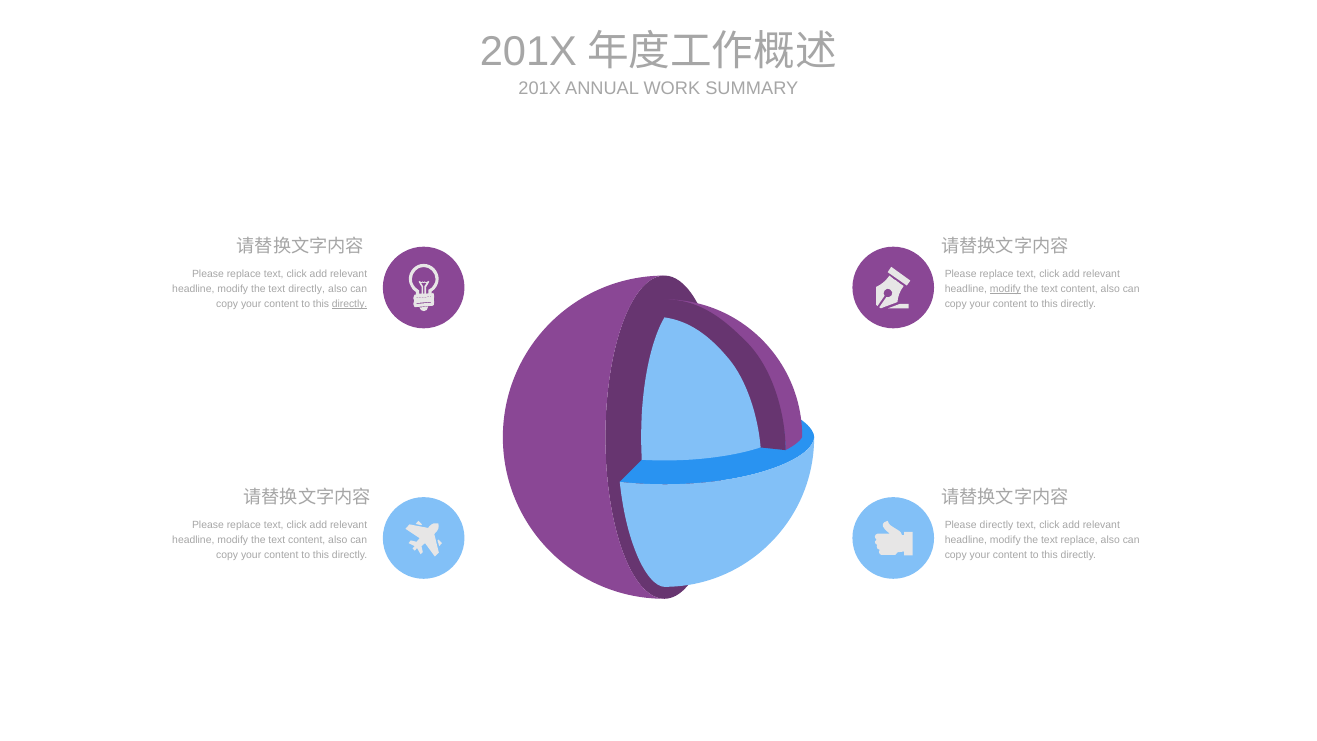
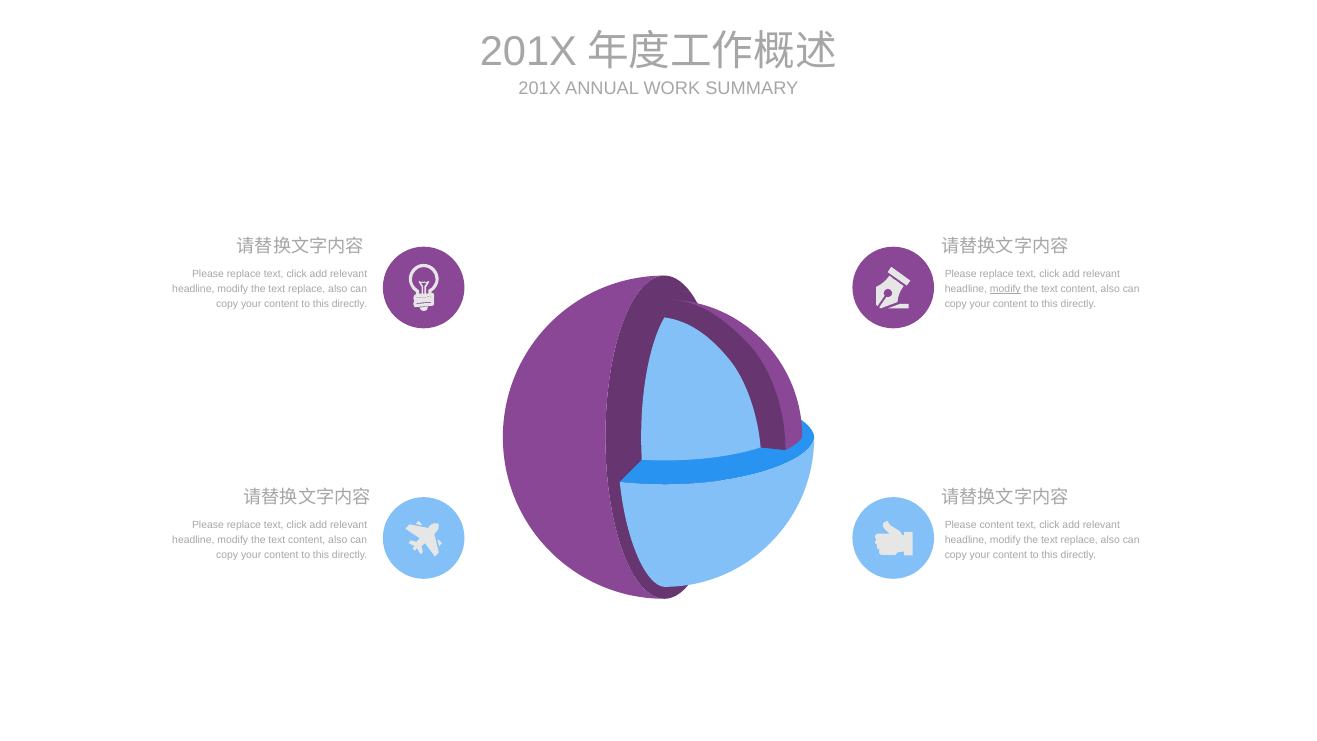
directly at (307, 289): directly -> replace
directly at (350, 304) underline: present -> none
Please directly: directly -> content
